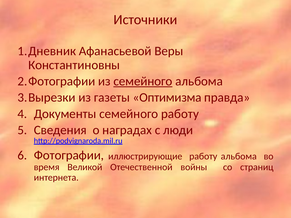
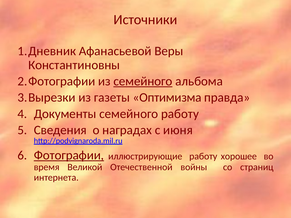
люди: люди -> июня
Фотографии underline: none -> present
работу альбома: альбома -> хорошее
